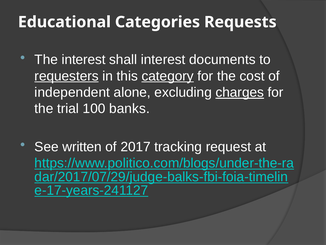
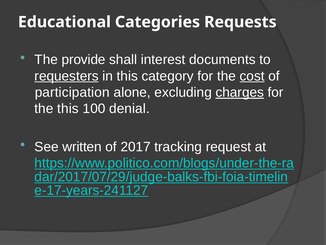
The interest: interest -> provide
category underline: present -> none
cost underline: none -> present
independent: independent -> participation
the trial: trial -> this
banks: banks -> denial
